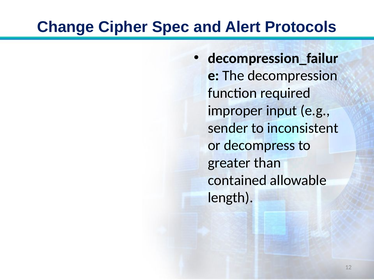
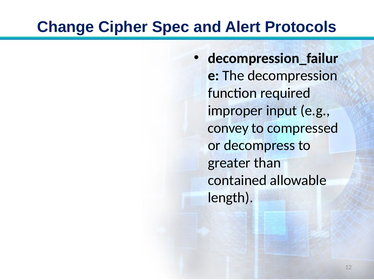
sender: sender -> convey
inconsistent: inconsistent -> compressed
